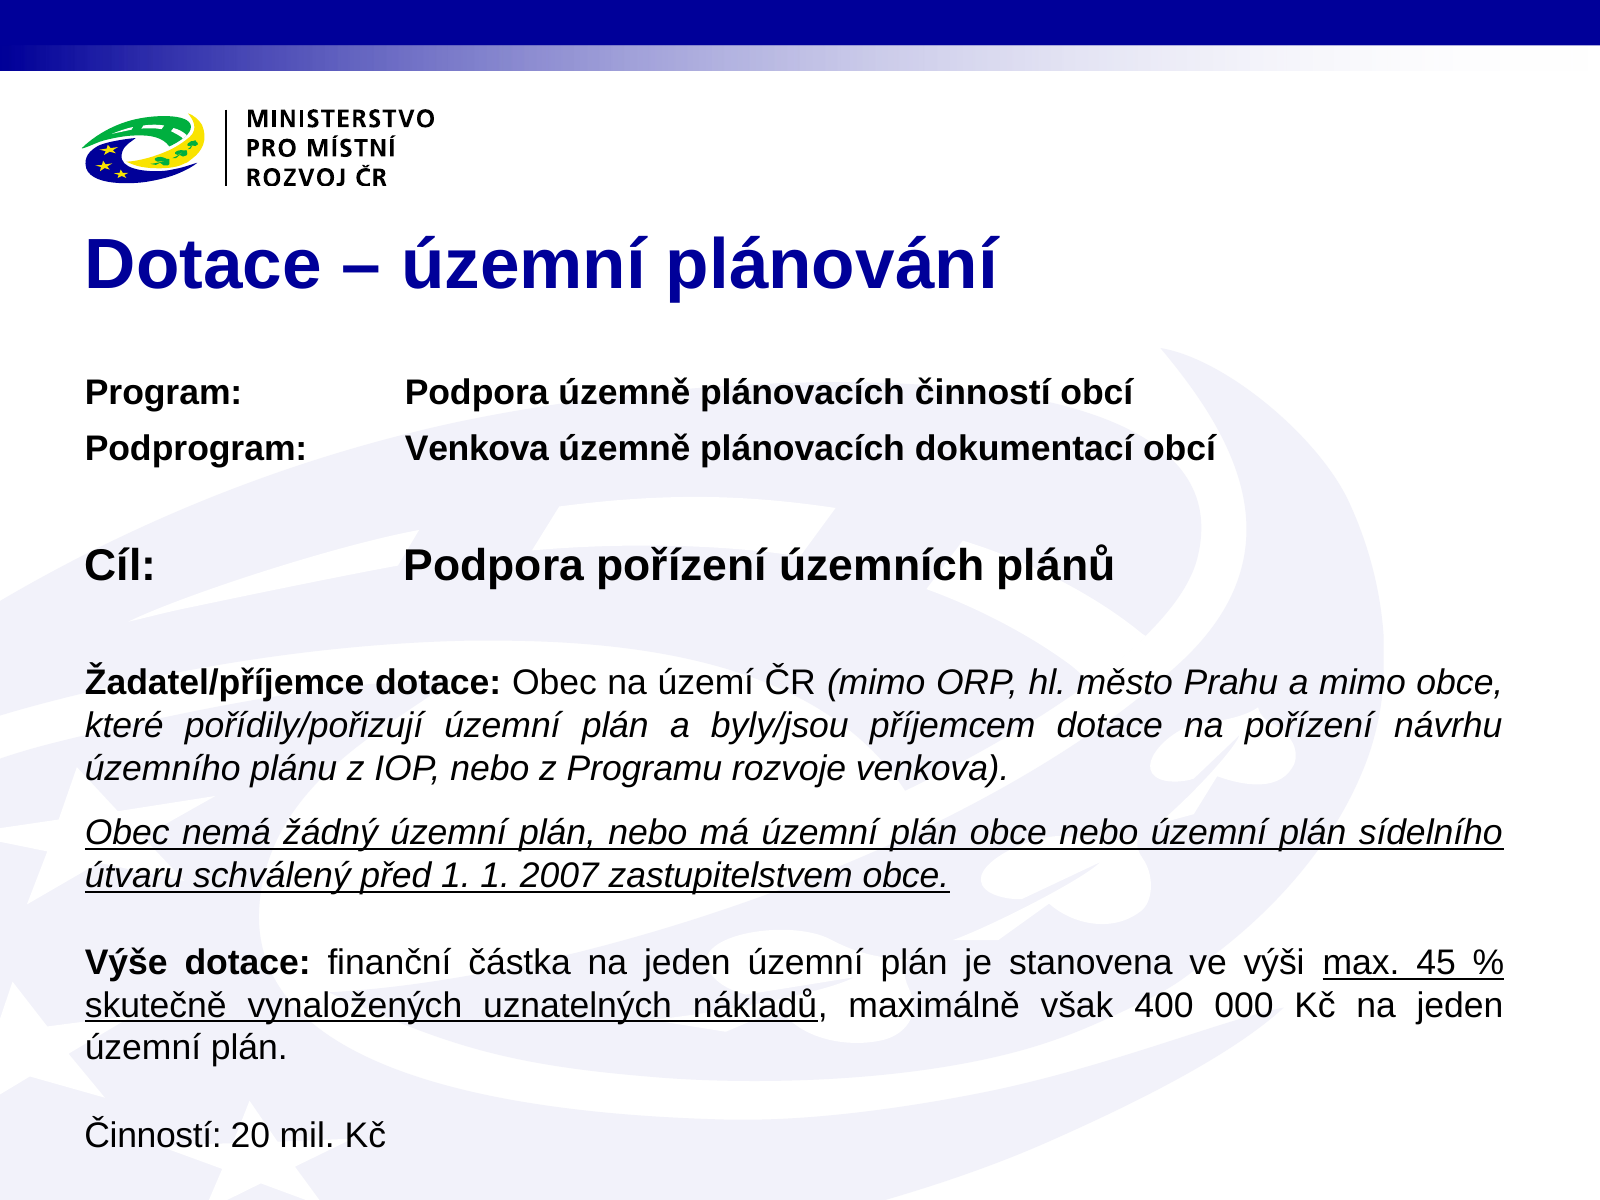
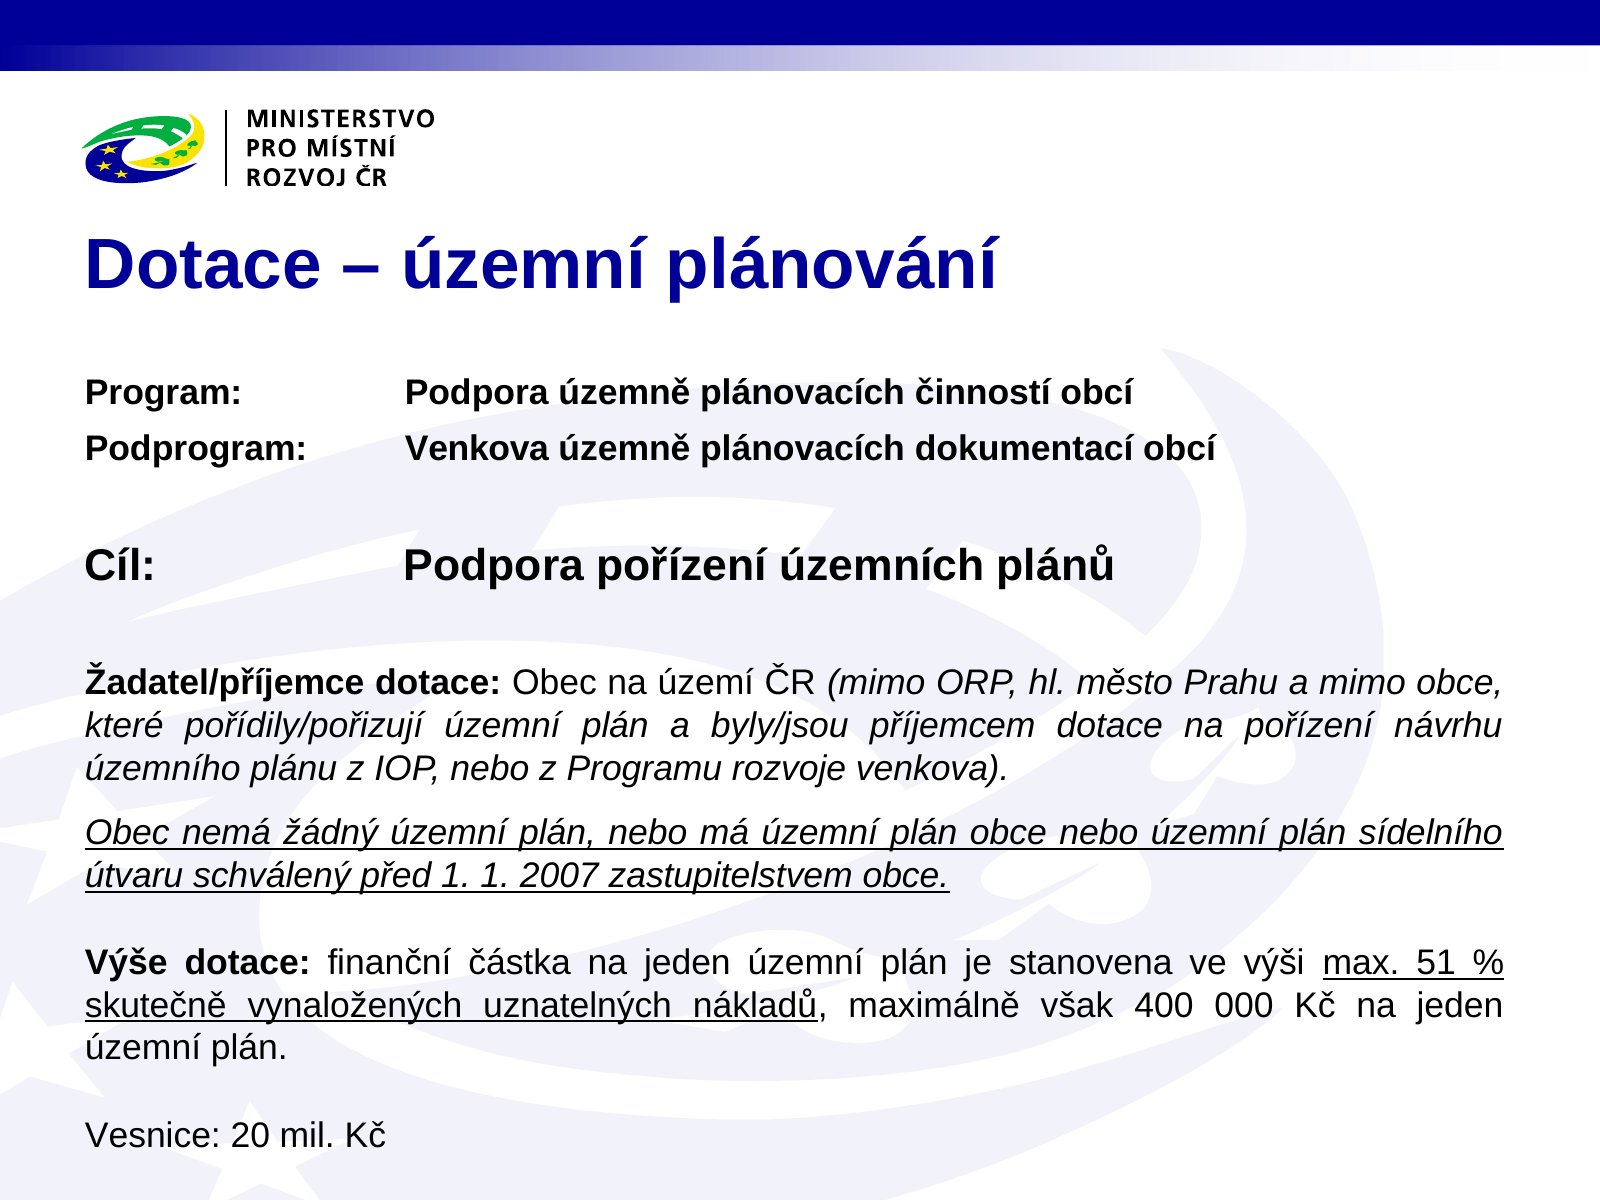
45: 45 -> 51
Činností at (153, 1135): Činností -> Vesnice
